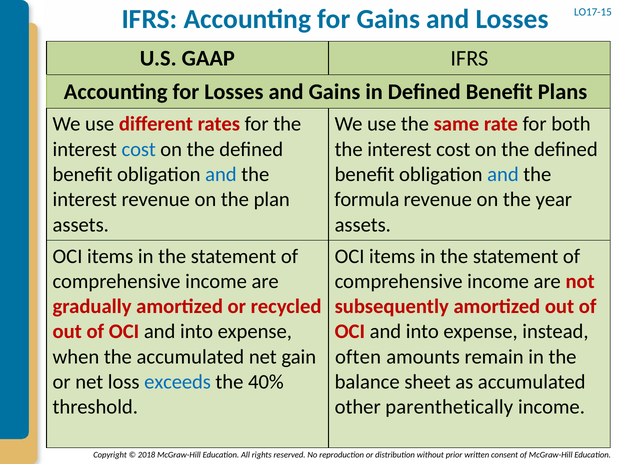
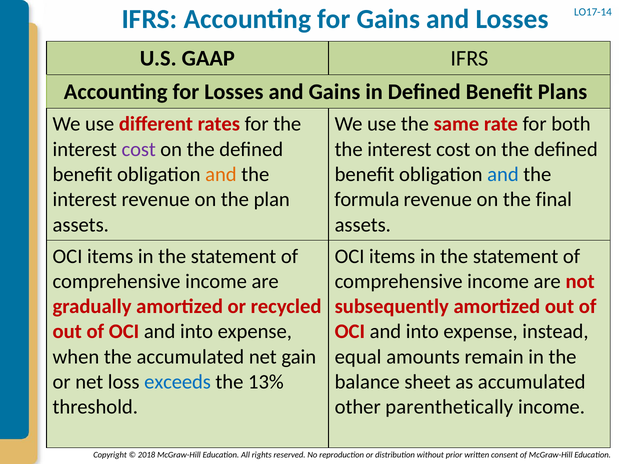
LO17-15: LO17-15 -> LO17-14
cost at (139, 149) colour: blue -> purple
and at (221, 175) colour: blue -> orange
year: year -> final
often: often -> equal
40%: 40% -> 13%
